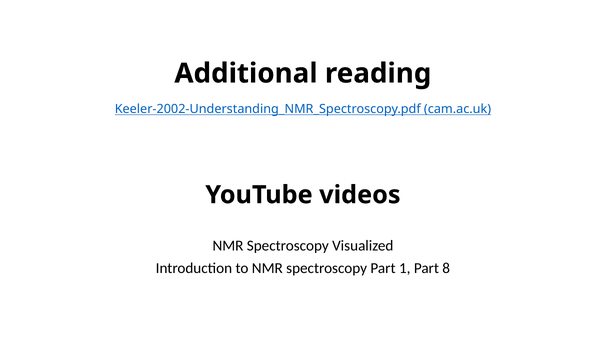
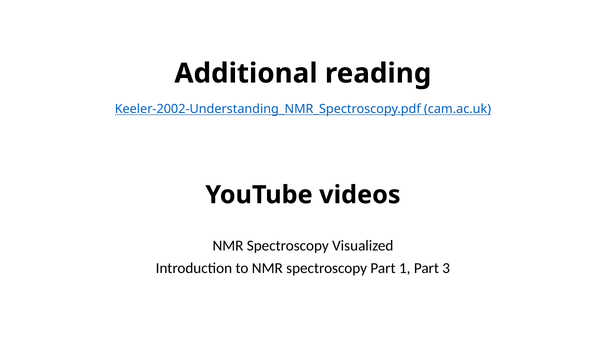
8: 8 -> 3
